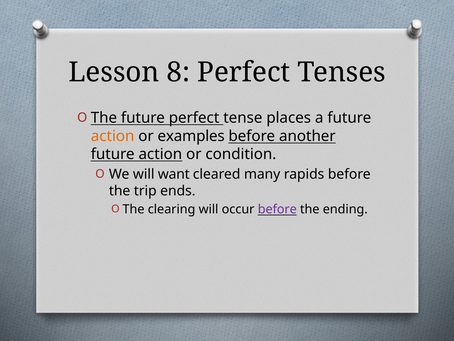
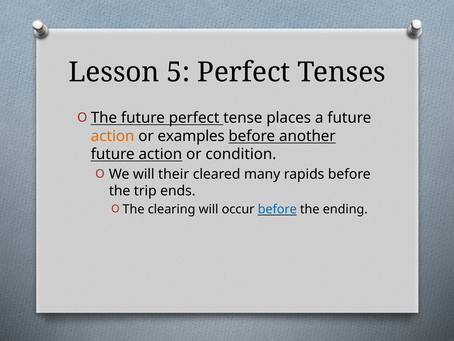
8: 8 -> 5
want: want -> their
before at (277, 209) colour: purple -> blue
